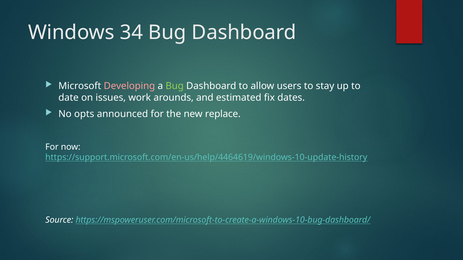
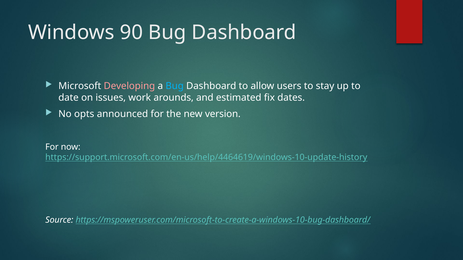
34: 34 -> 90
Bug at (175, 86) colour: light green -> light blue
replace: replace -> version
